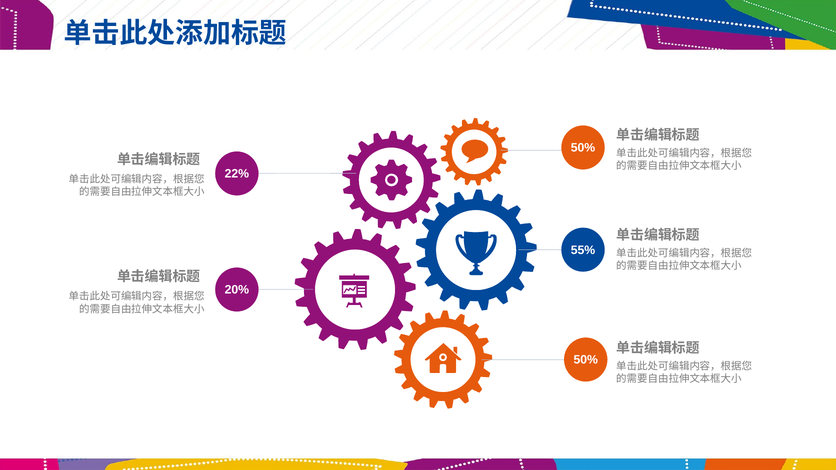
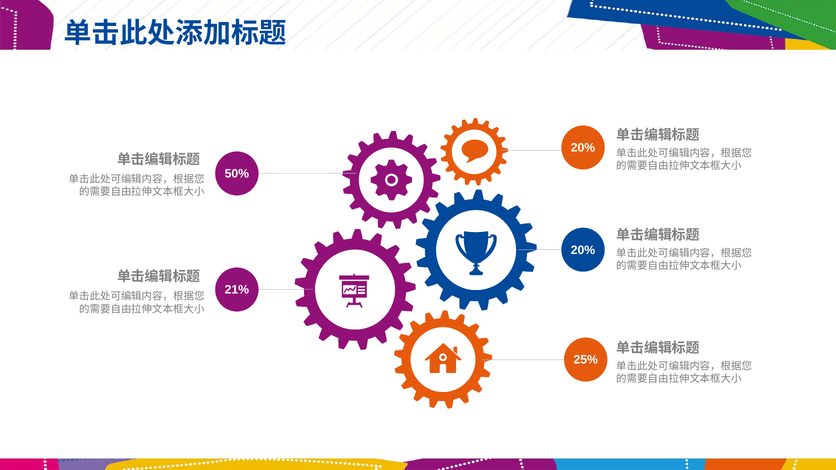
50% at (583, 148): 50% -> 20%
22%: 22% -> 50%
55% at (583, 250): 55% -> 20%
20%: 20% -> 21%
50% at (586, 360): 50% -> 25%
